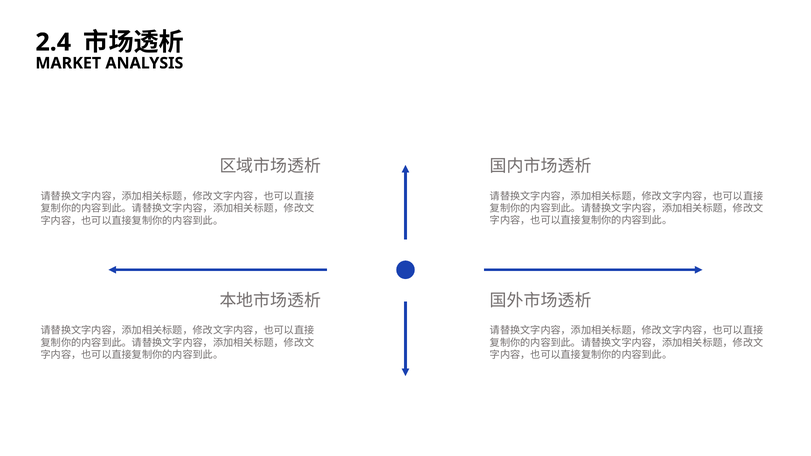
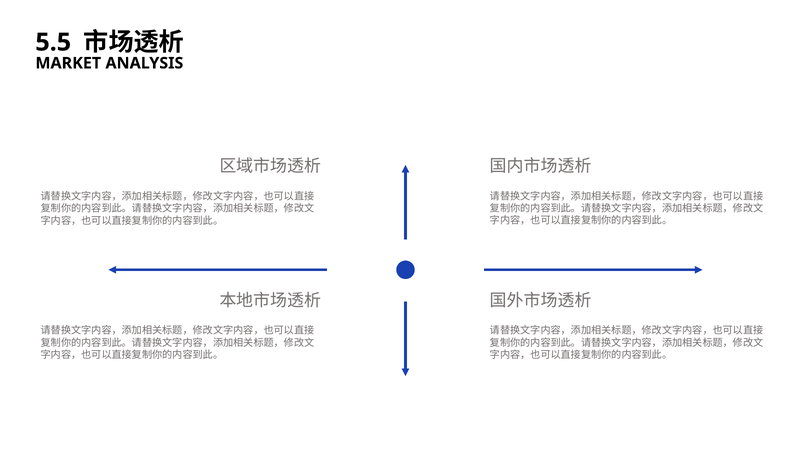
2.4: 2.4 -> 5.5
